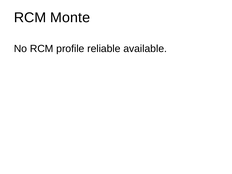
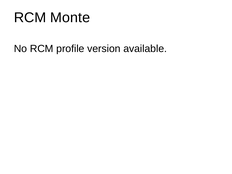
reliable: reliable -> version
